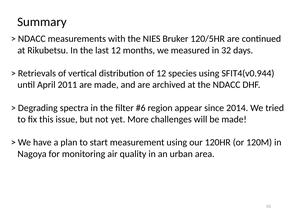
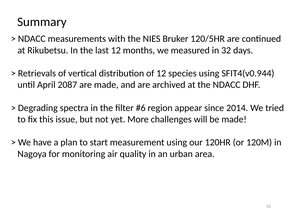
2011: 2011 -> 2087
